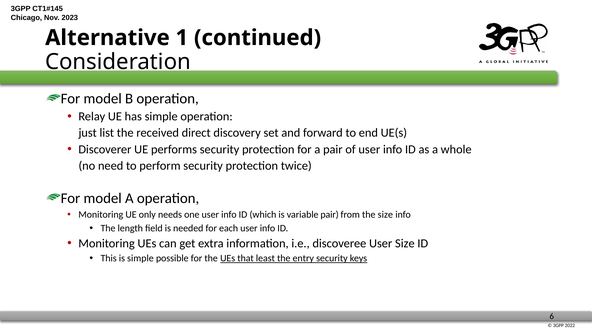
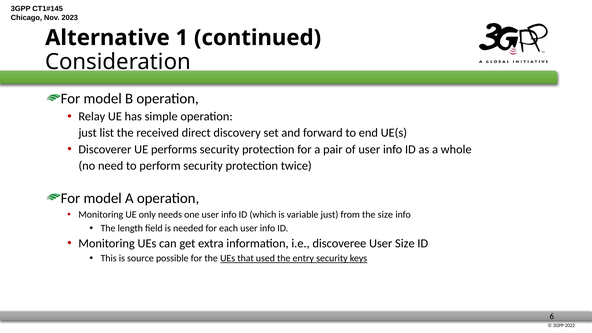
variable pair: pair -> just
is simple: simple -> source
least: least -> used
